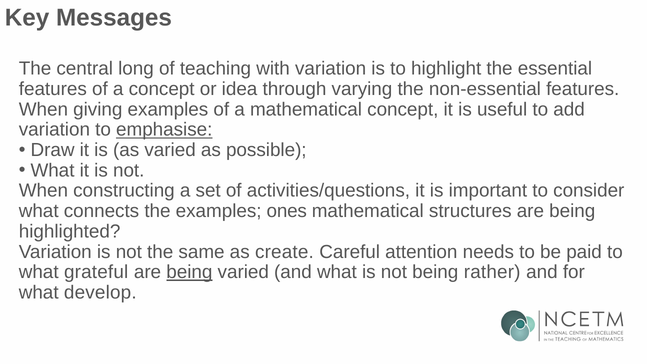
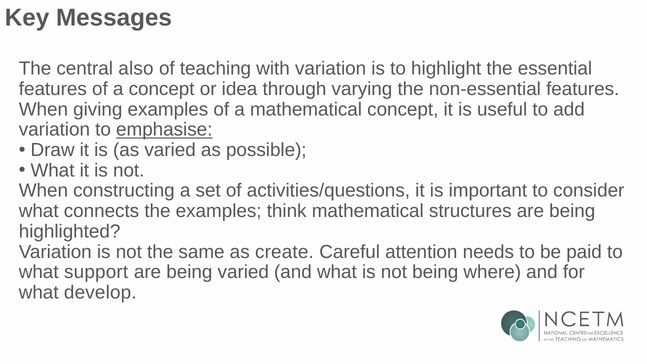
long: long -> also
ones: ones -> think
grateful: grateful -> support
being at (189, 272) underline: present -> none
rather: rather -> where
